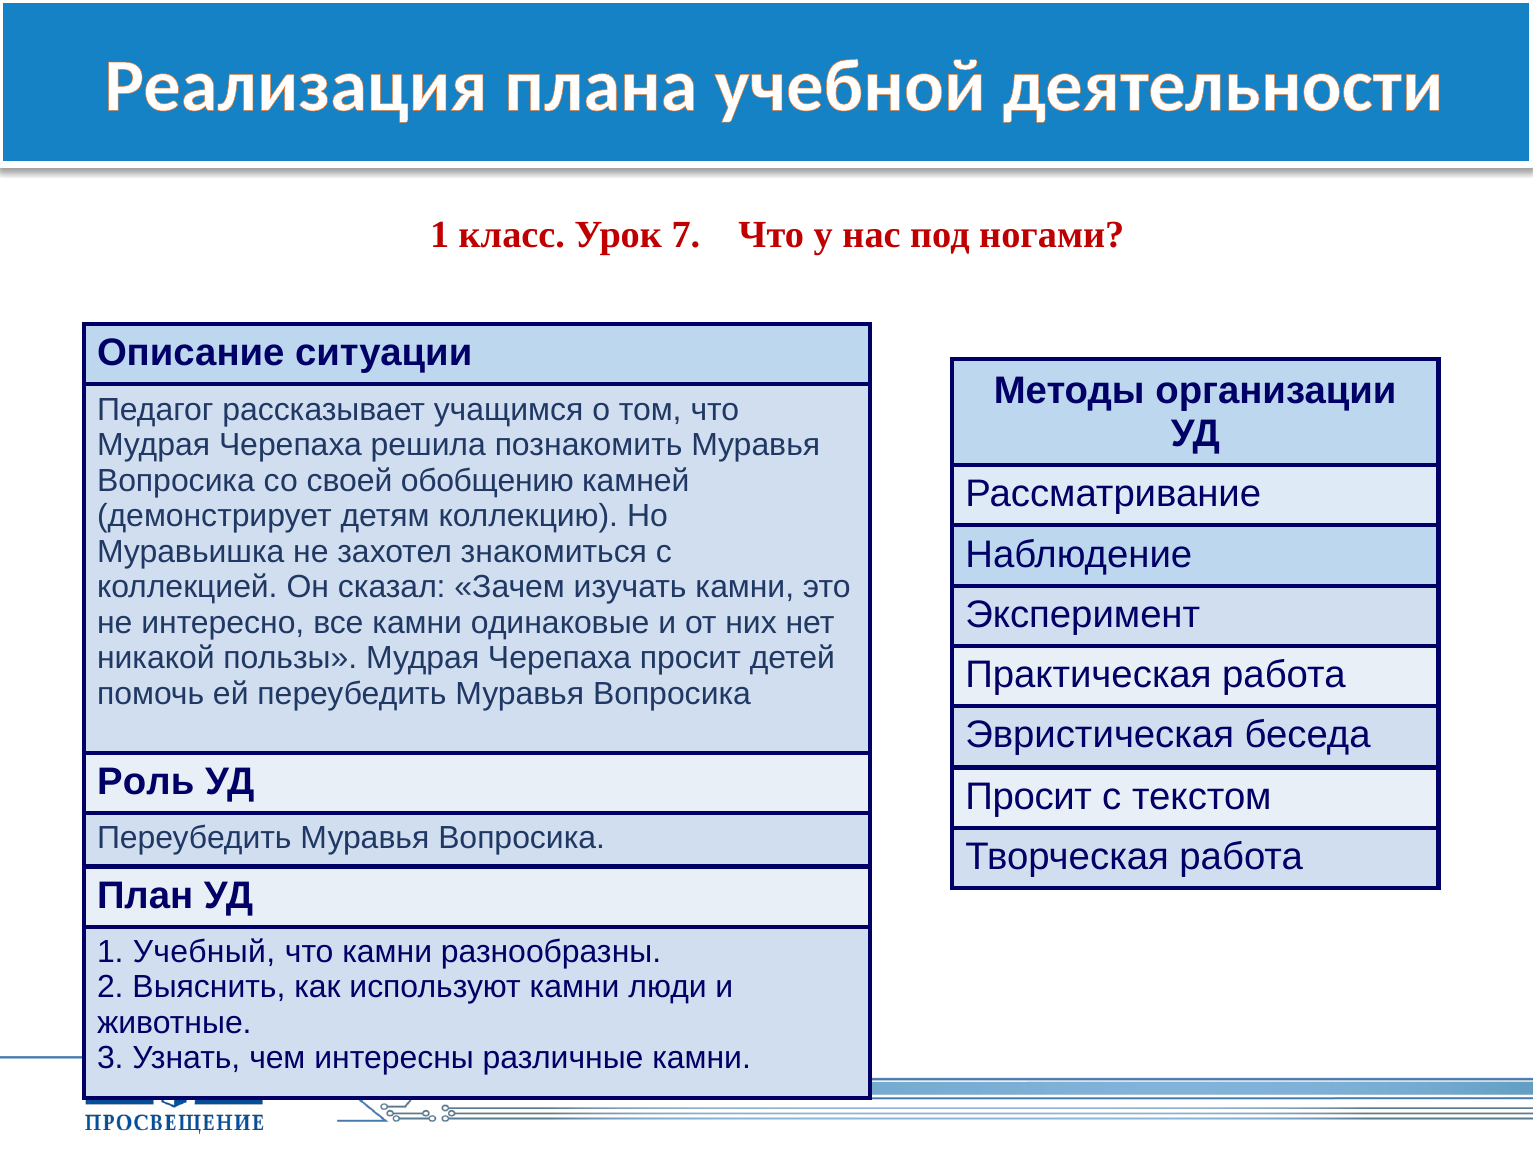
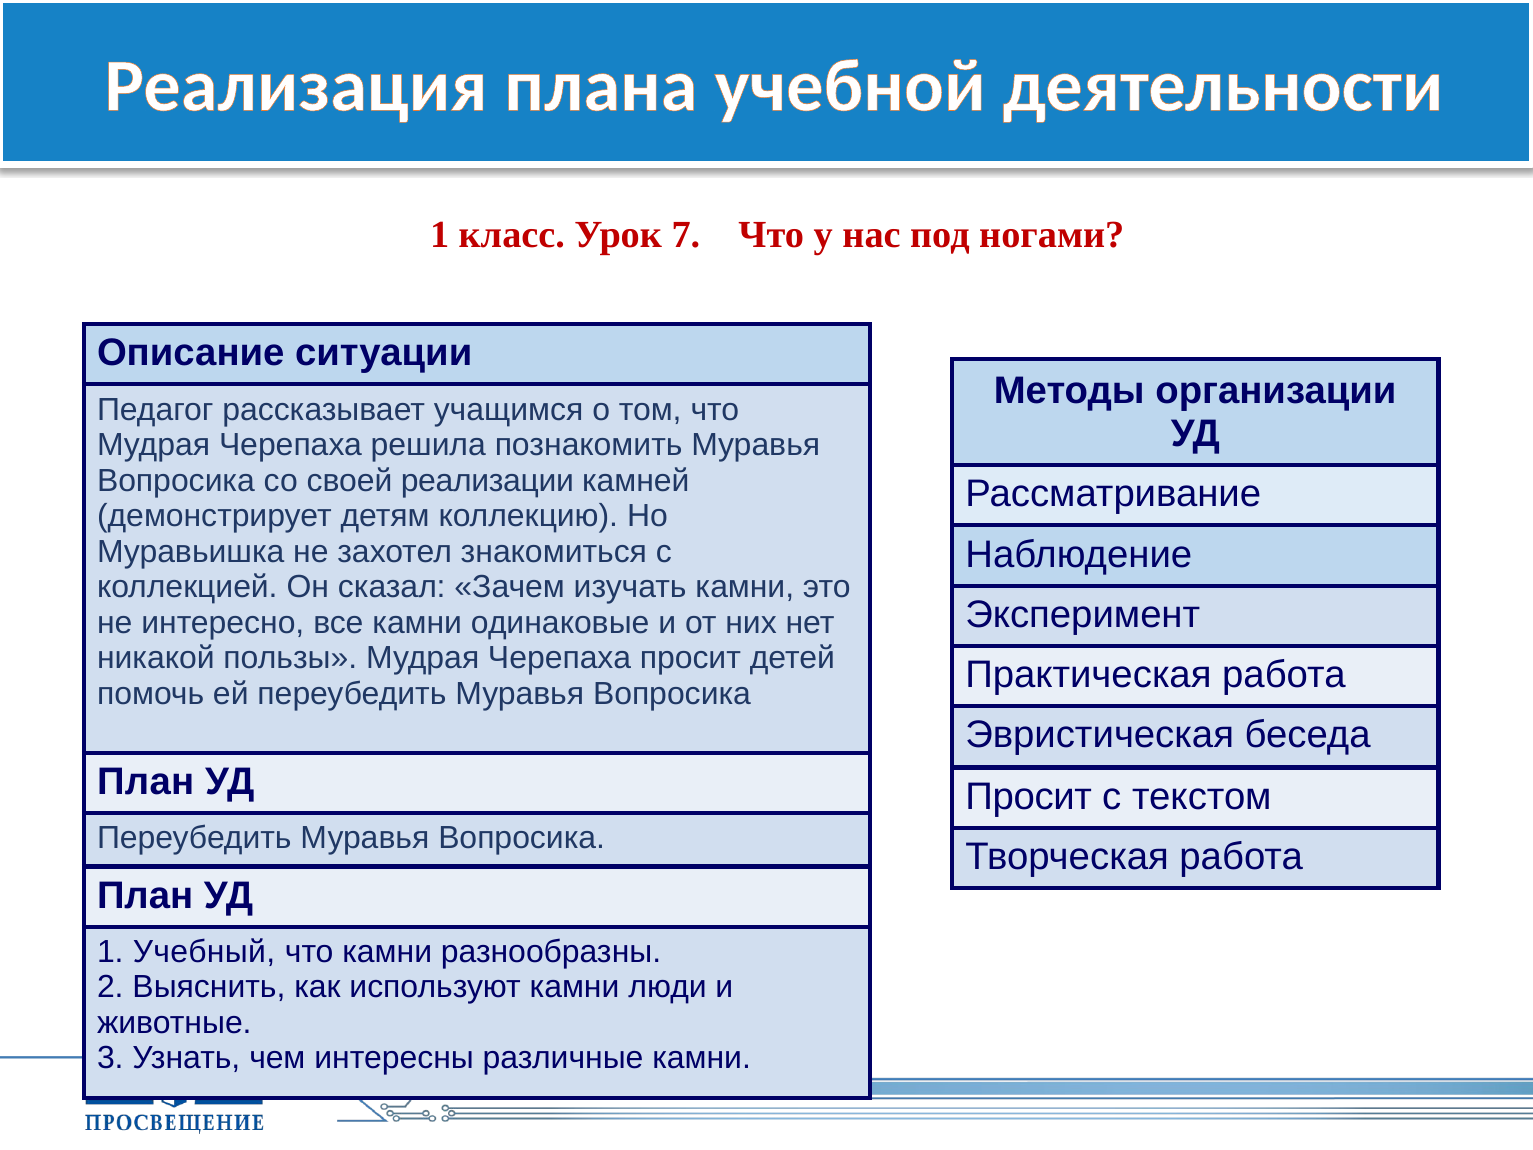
обобщению: обобщению -> реализации
Роль at (146, 782): Роль -> План
